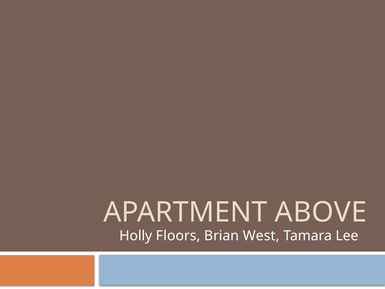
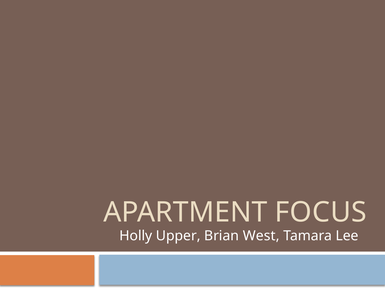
ABOVE: ABOVE -> FOCUS
Floors: Floors -> Upper
